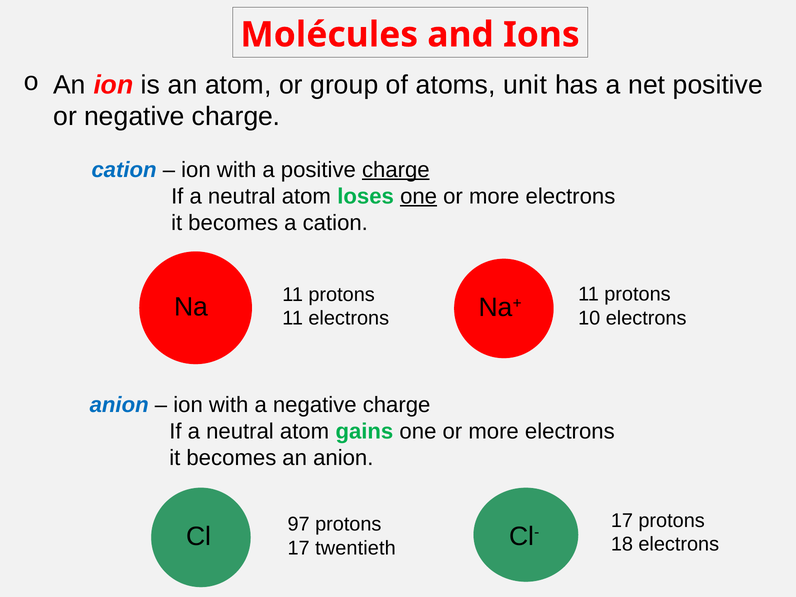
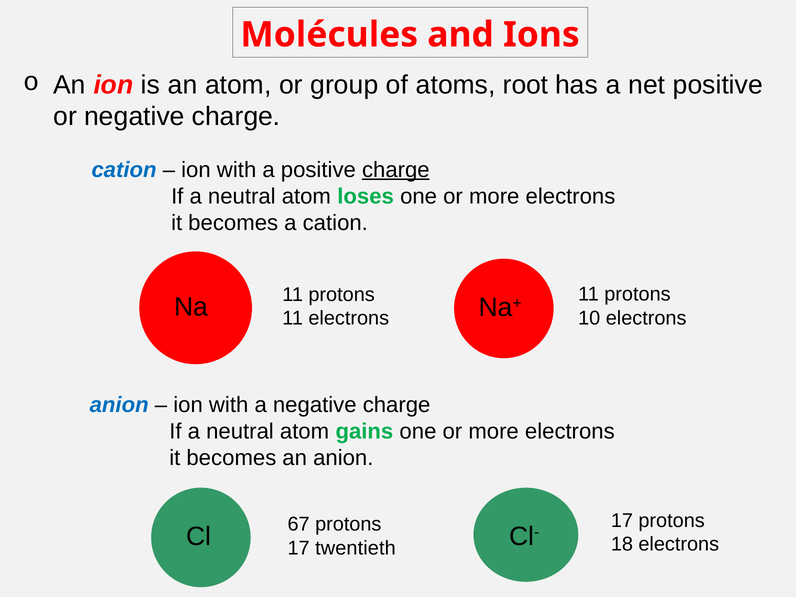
unit: unit -> root
one at (419, 196) underline: present -> none
97: 97 -> 67
